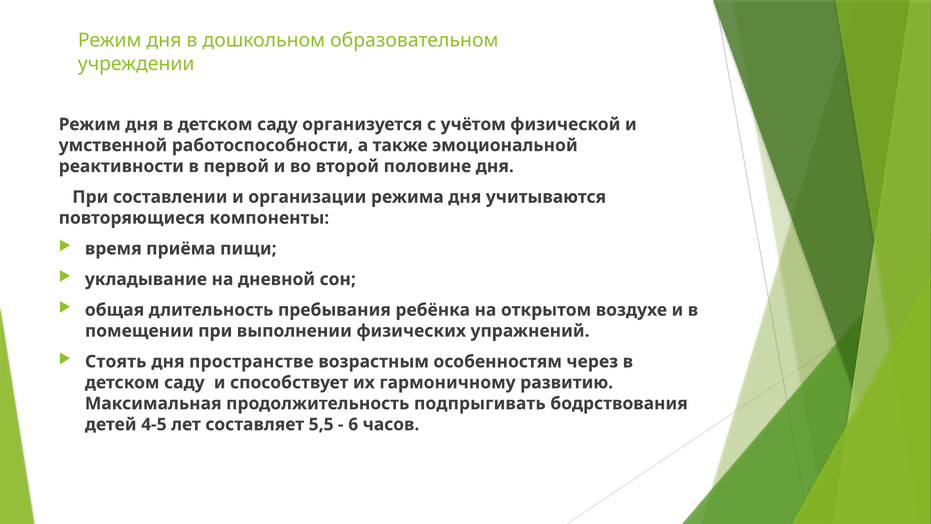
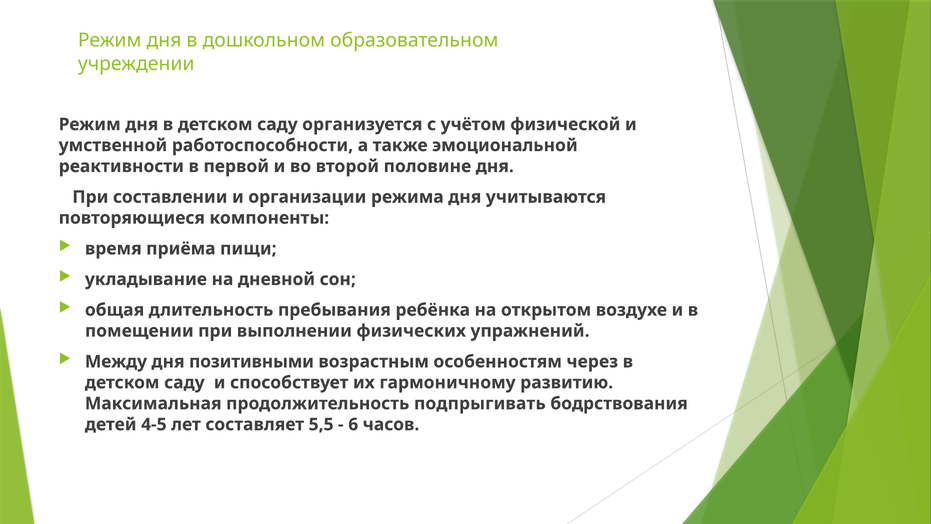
Стоять: Стоять -> Между
пространстве: пространстве -> позитивными
